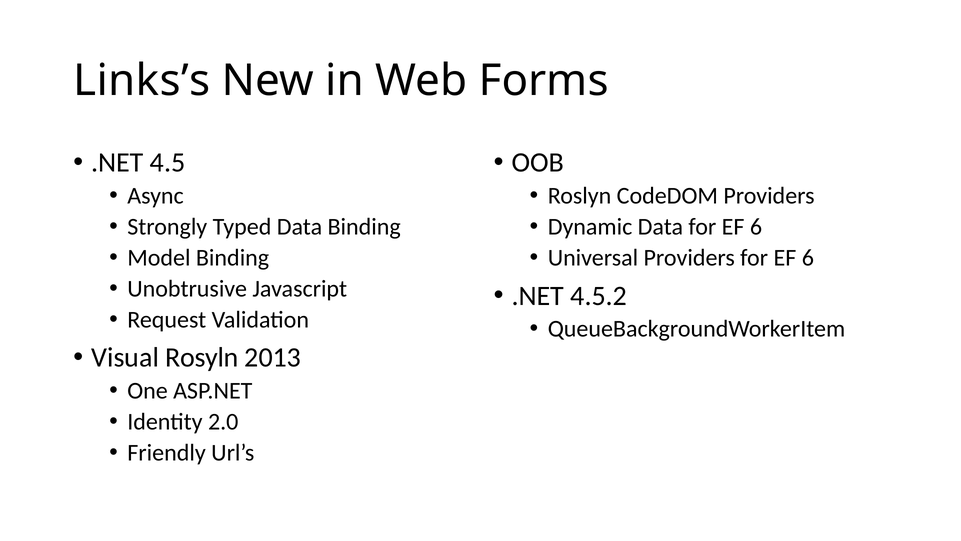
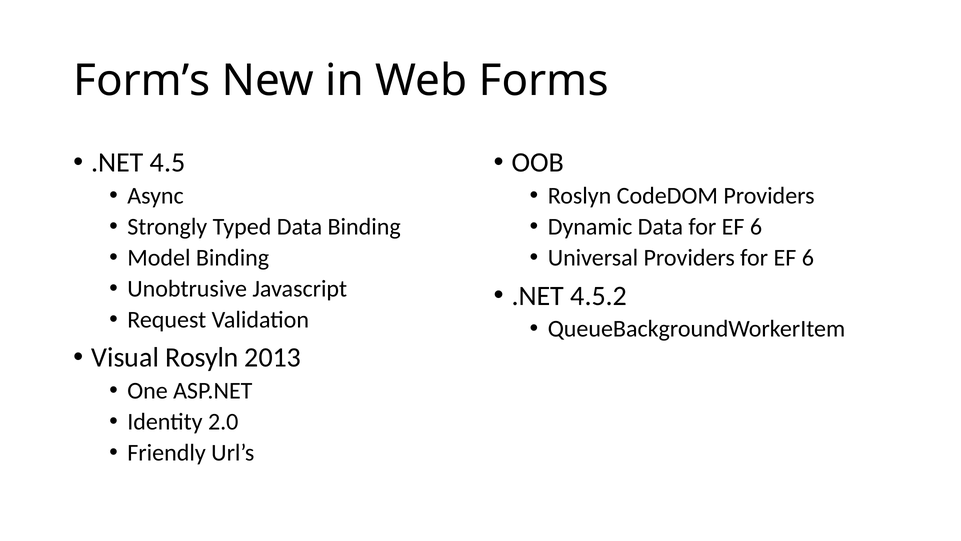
Links’s: Links’s -> Form’s
